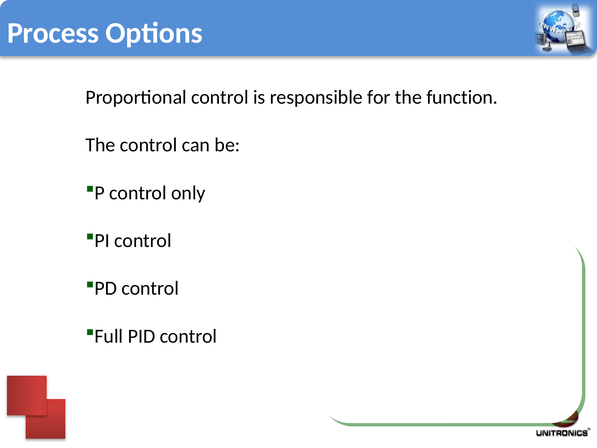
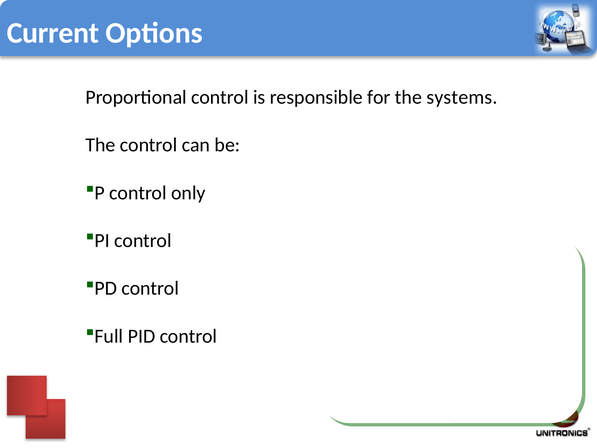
Process: Process -> Current
function: function -> systems
